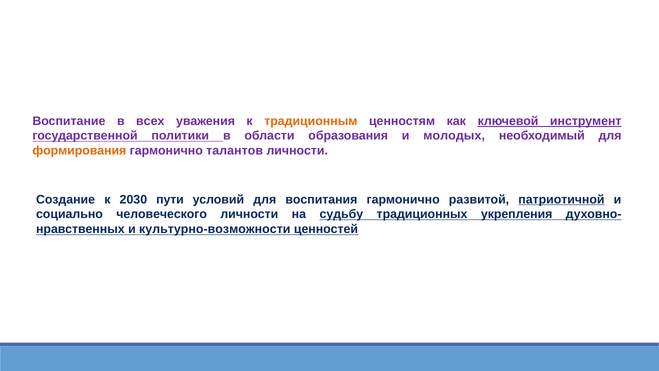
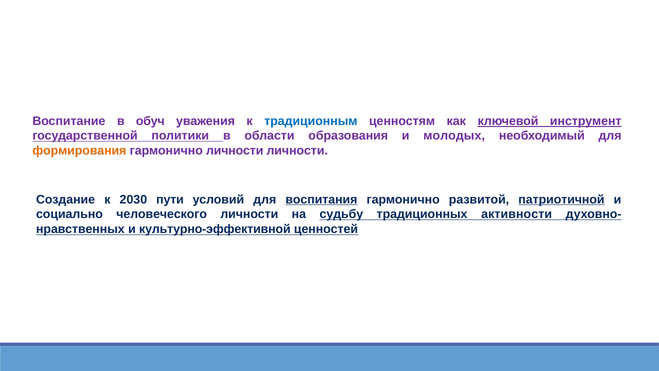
всех: всех -> обуч
традиционным colour: orange -> blue
гармонично талантов: талантов -> личности
воспитания underline: none -> present
укрепления: укрепления -> активности
культурно-возможности: культурно-возможности -> культурно-эффективной
